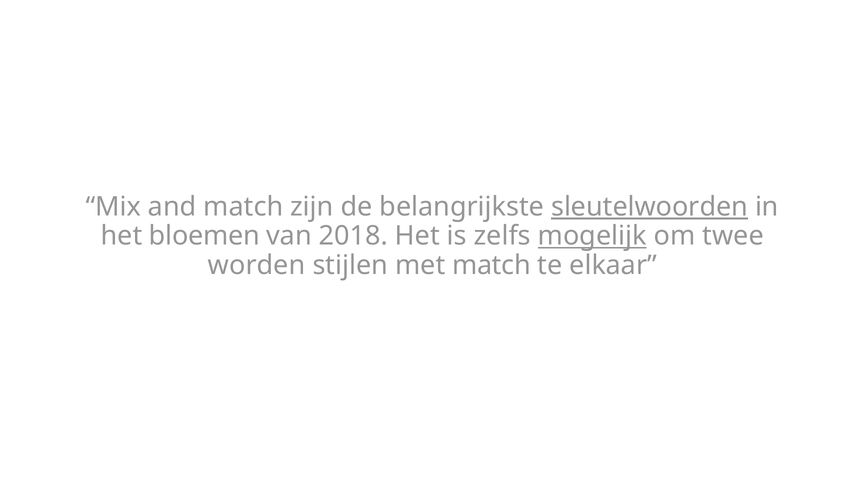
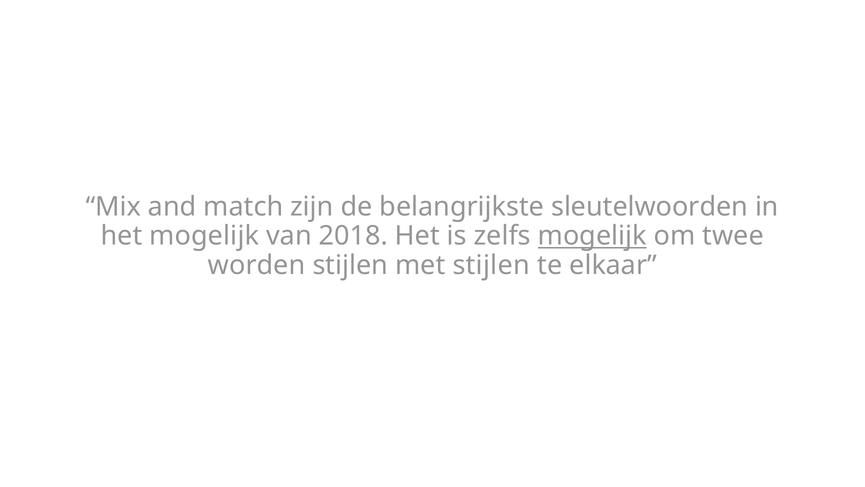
sleutelwoorden underline: present -> none
het bloemen: bloemen -> mogelijk
met match: match -> stijlen
